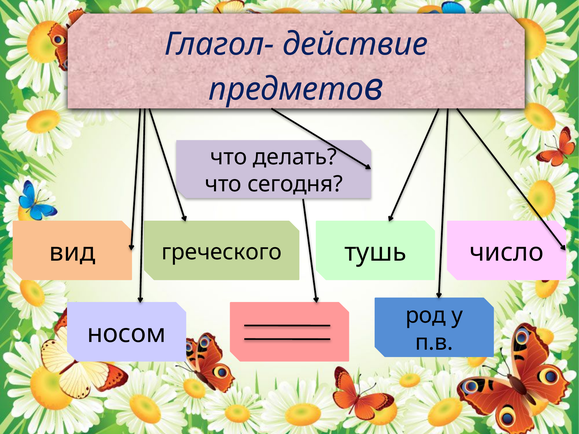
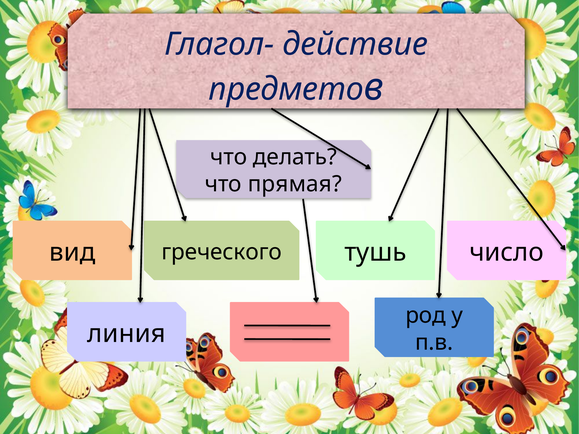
сегодня: сегодня -> прямая
носом: носом -> линия
